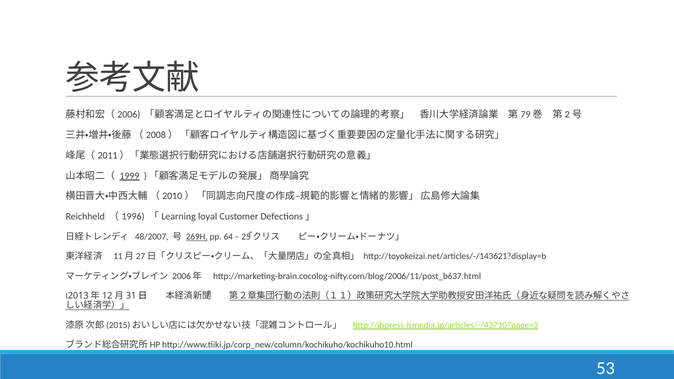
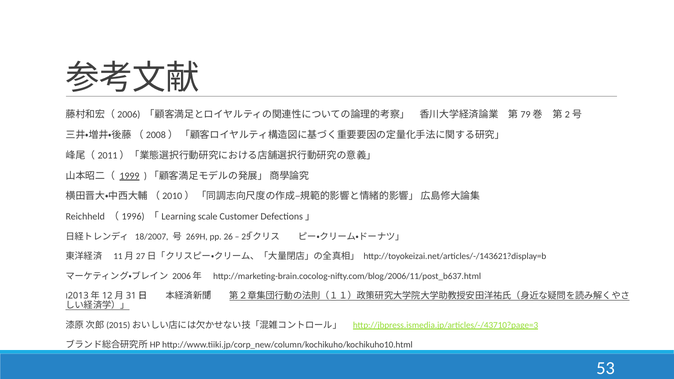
loyal: loyal -> scale
48/2007: 48/2007 -> 18/2007
269H underline: present -> none
64: 64 -> 26
